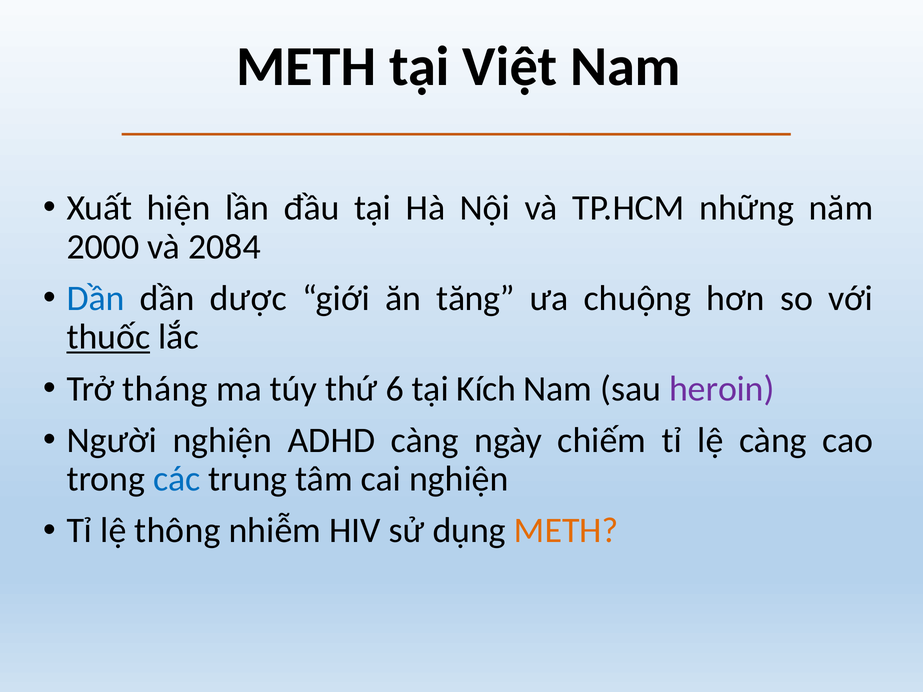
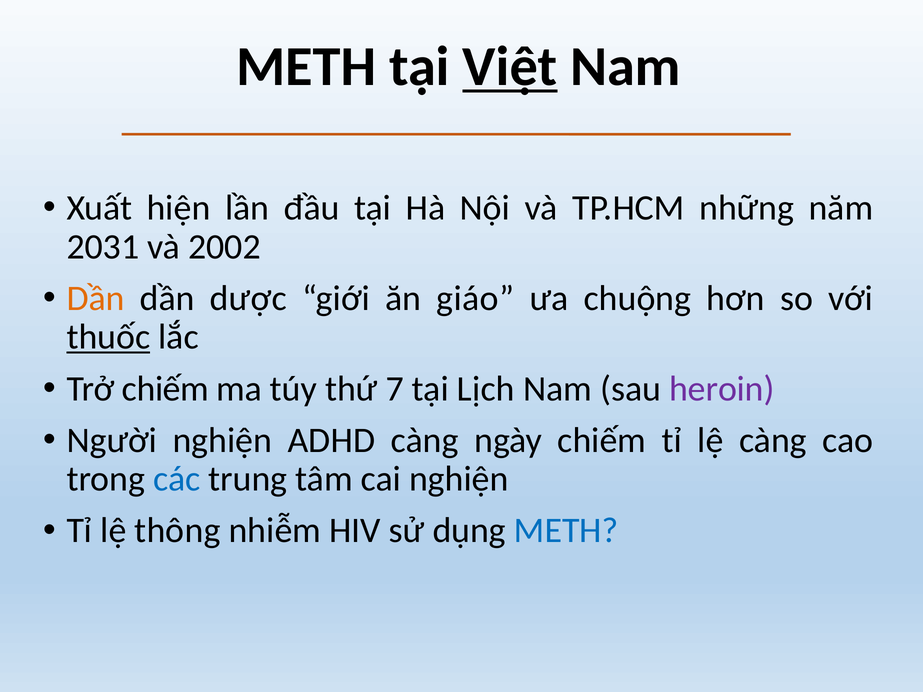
Việt underline: none -> present
2000: 2000 -> 2031
2084: 2084 -> 2002
Dần at (96, 298) colour: blue -> orange
tăng: tăng -> giáo
Trở tháng: tháng -> chiếm
6: 6 -> 7
Kích: Kích -> Lịch
METH at (566, 531) colour: orange -> blue
